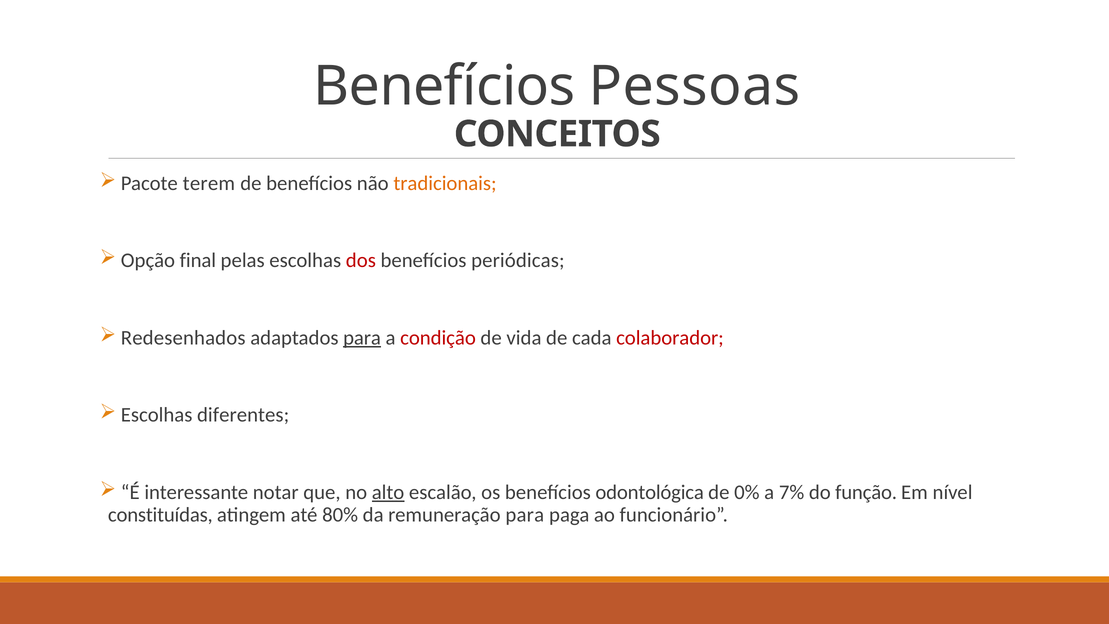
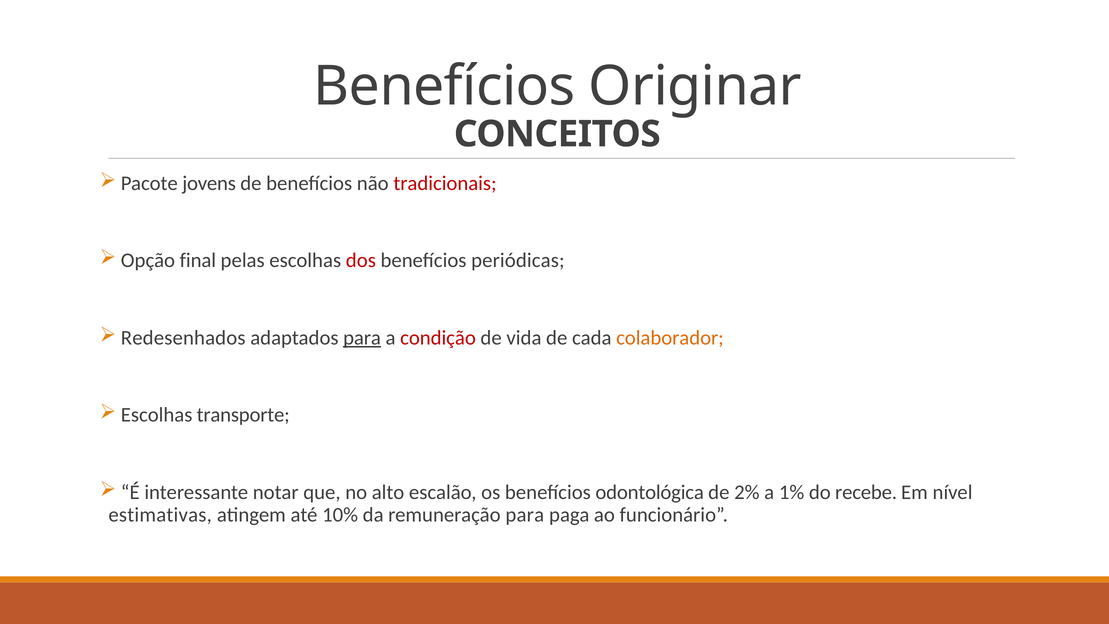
Pessoas: Pessoas -> Originar
terem: terem -> jovens
tradicionais colour: orange -> red
colaborador colour: red -> orange
diferentes: diferentes -> transporte
alto underline: present -> none
0%: 0% -> 2%
7%: 7% -> 1%
função: função -> recebe
constituídas: constituídas -> estimativas
80%: 80% -> 10%
